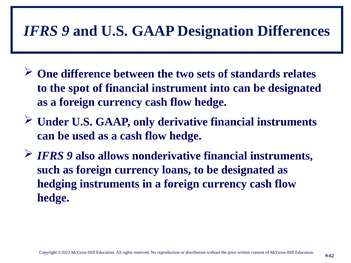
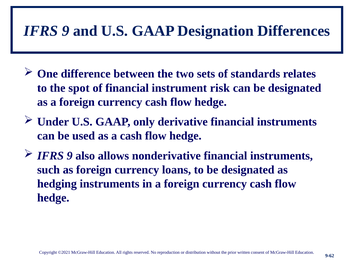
into: into -> risk
